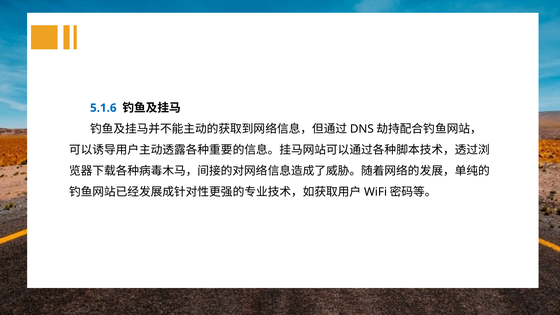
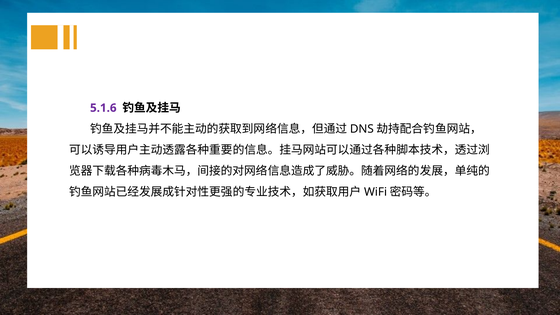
5.1.6 colour: blue -> purple
